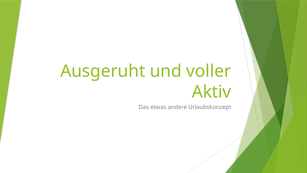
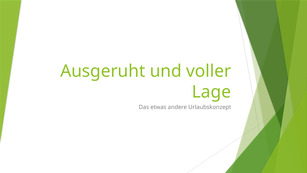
Aktiv: Aktiv -> Lage
